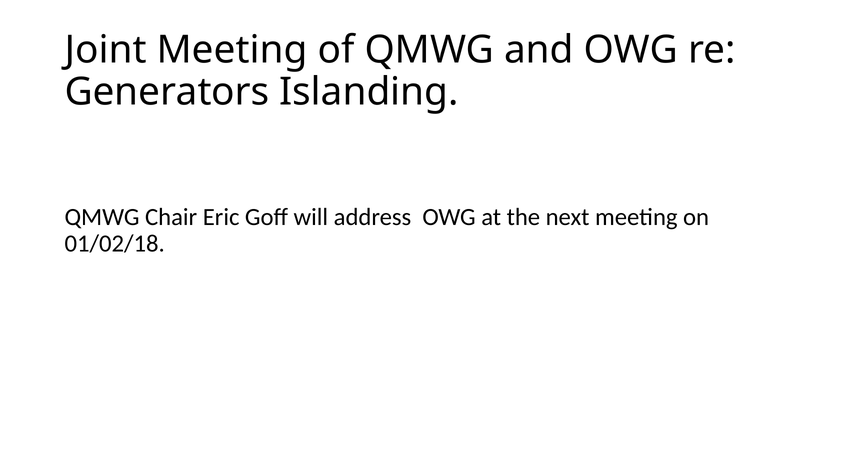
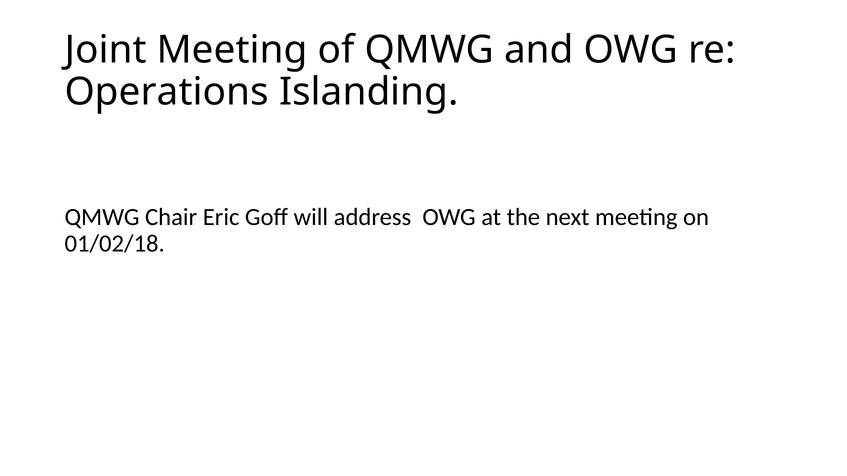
Generators: Generators -> Operations
